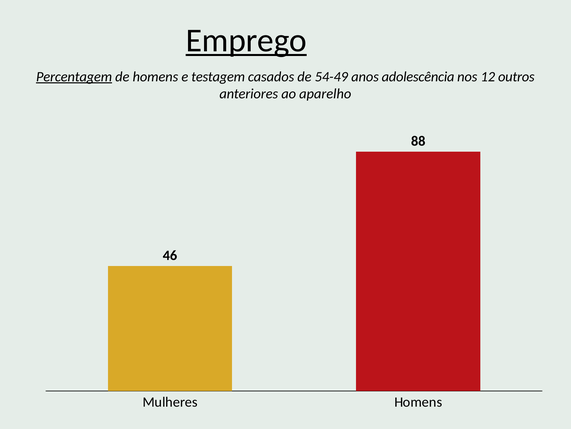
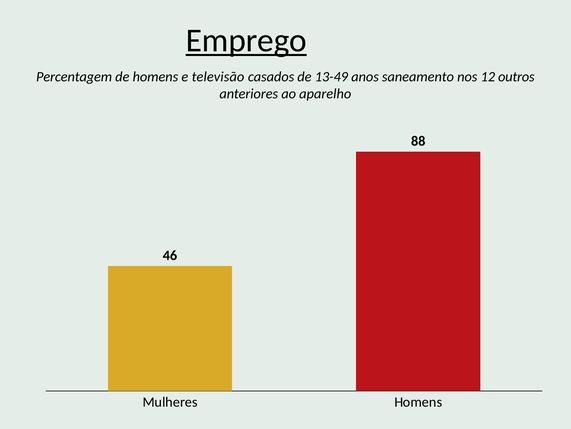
Percentagem underline: present -> none
testagem: testagem -> televisão
54-49: 54-49 -> 13-49
adolescência: adolescência -> saneamento
